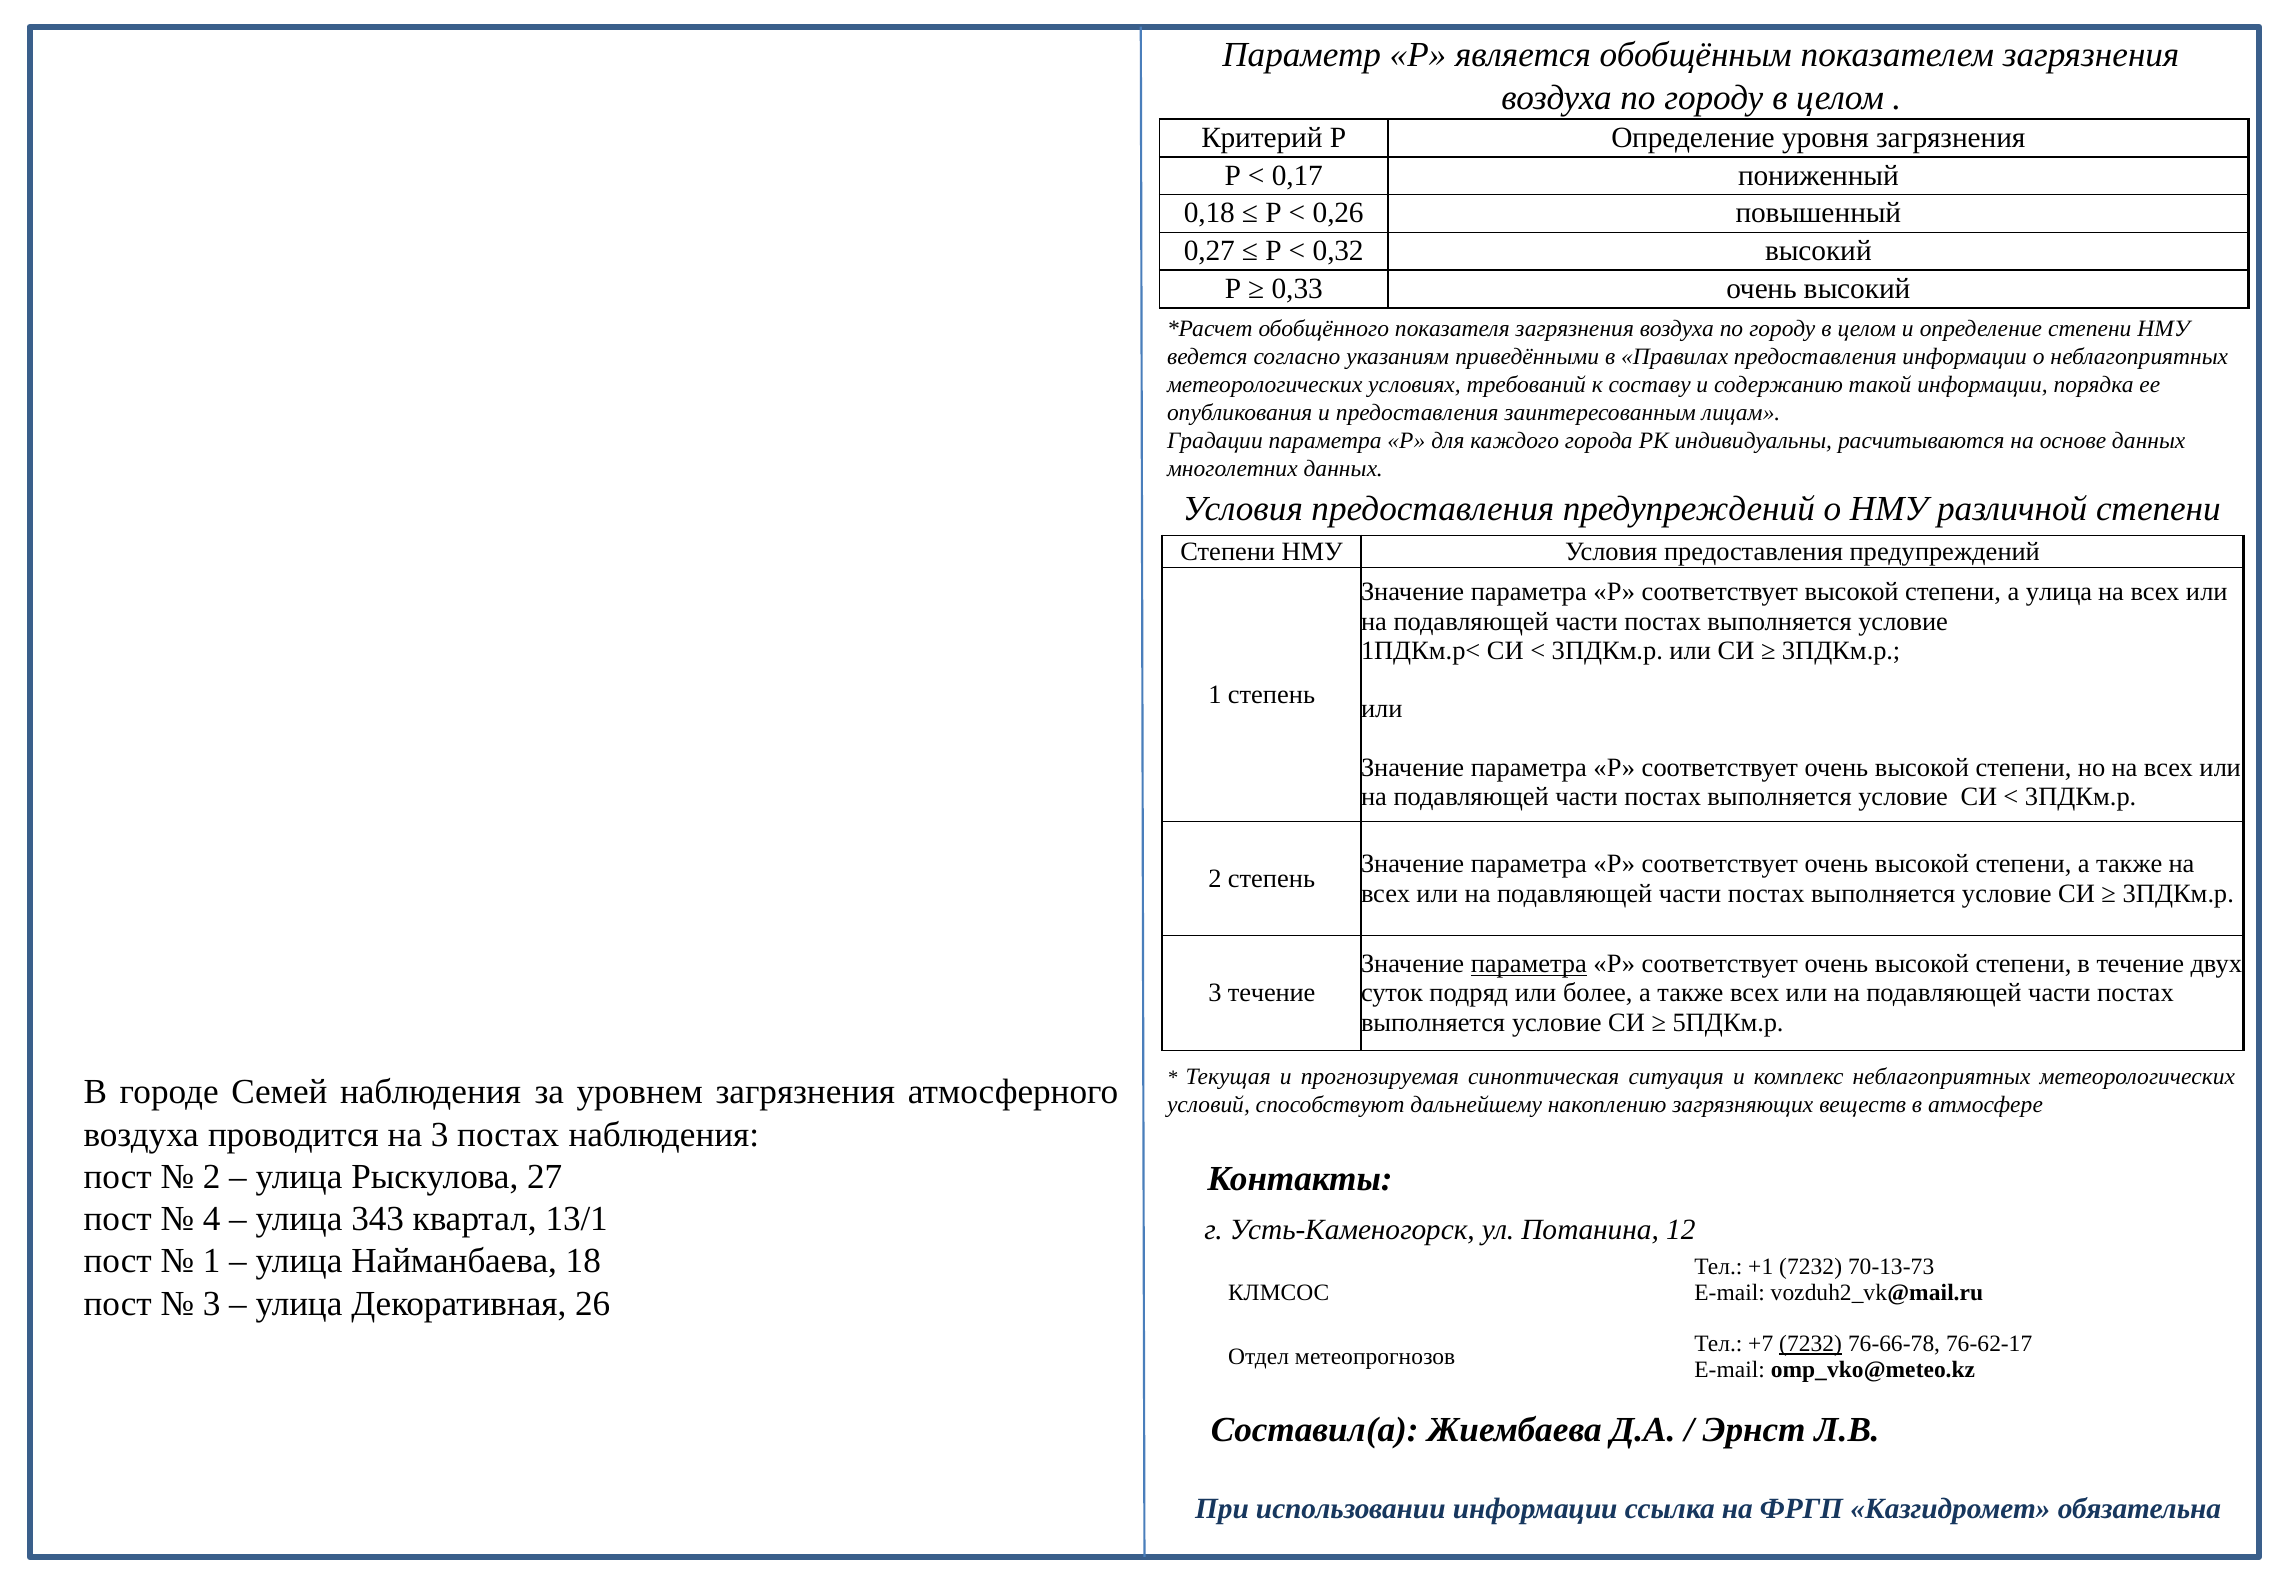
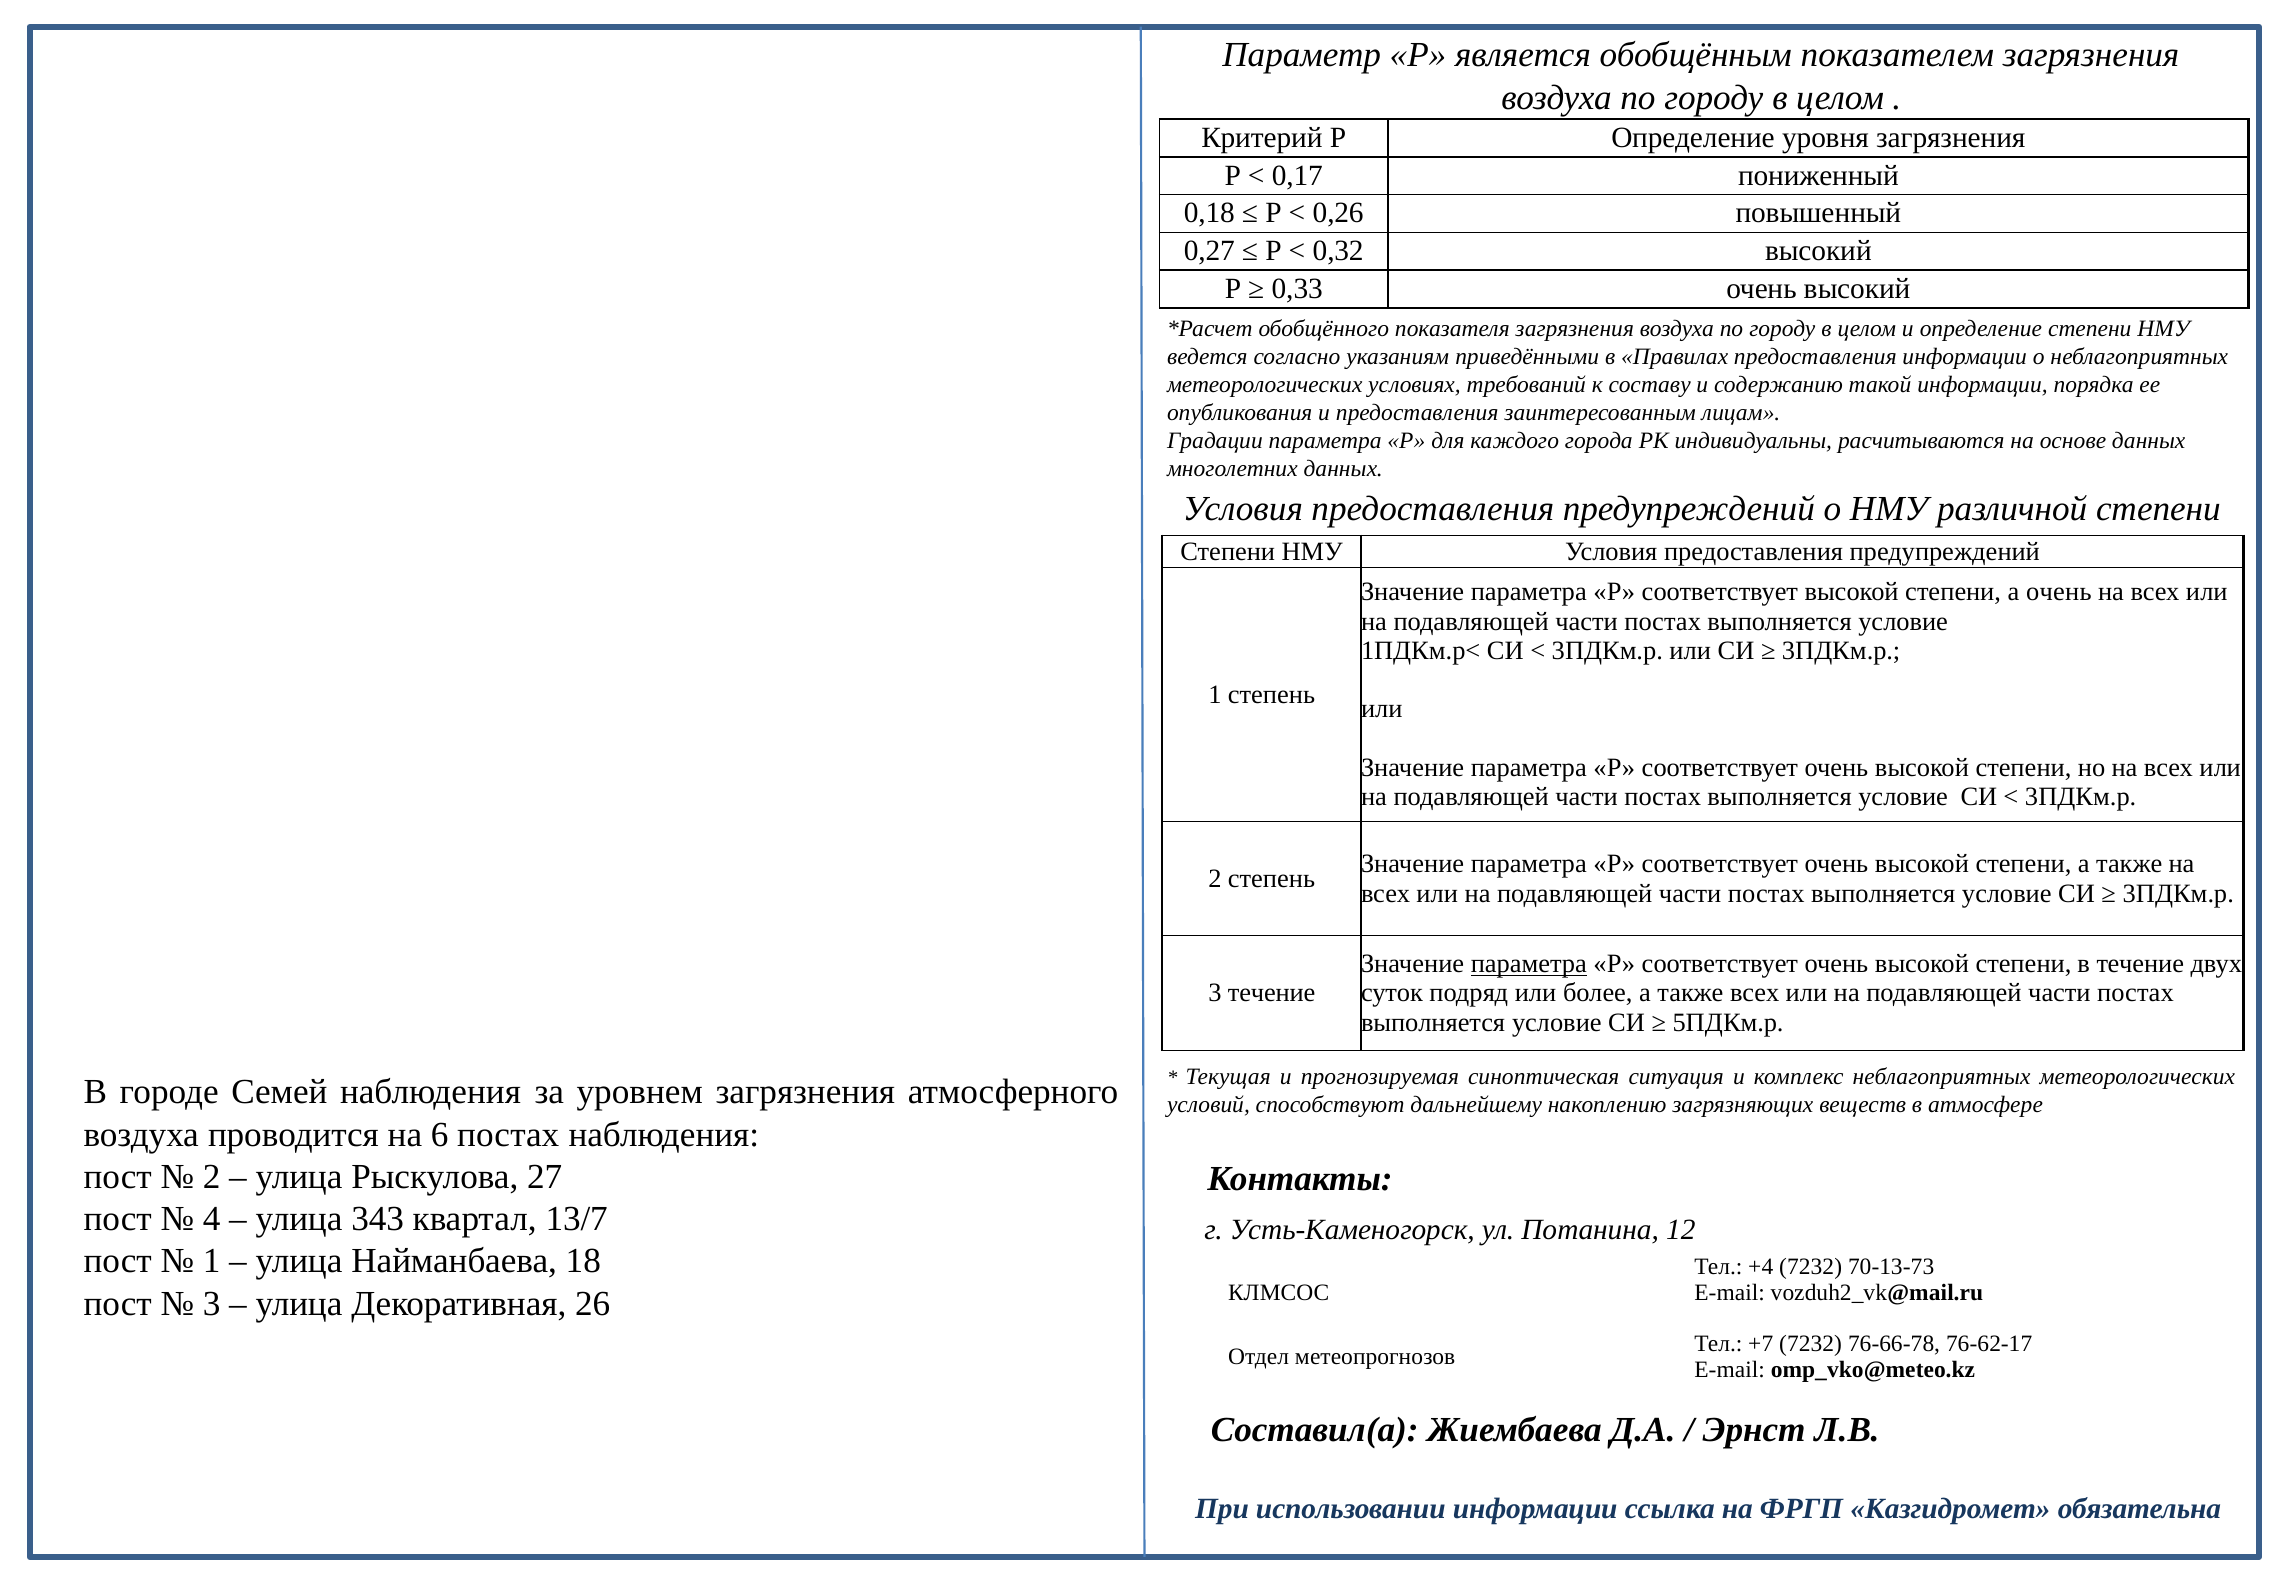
а улица: улица -> очень
на 3: 3 -> 6
13/1: 13/1 -> 13/7
+1: +1 -> +4
7232 at (1811, 1344) underline: present -> none
